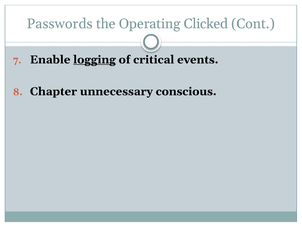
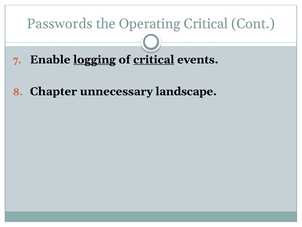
Operating Clicked: Clicked -> Critical
critical at (154, 60) underline: none -> present
conscious: conscious -> landscape
